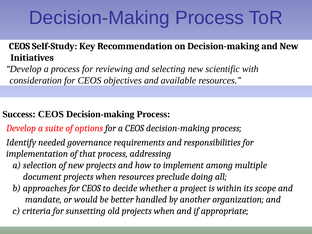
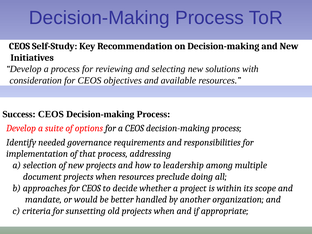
scientific: scientific -> solutions
implement: implement -> leadership
